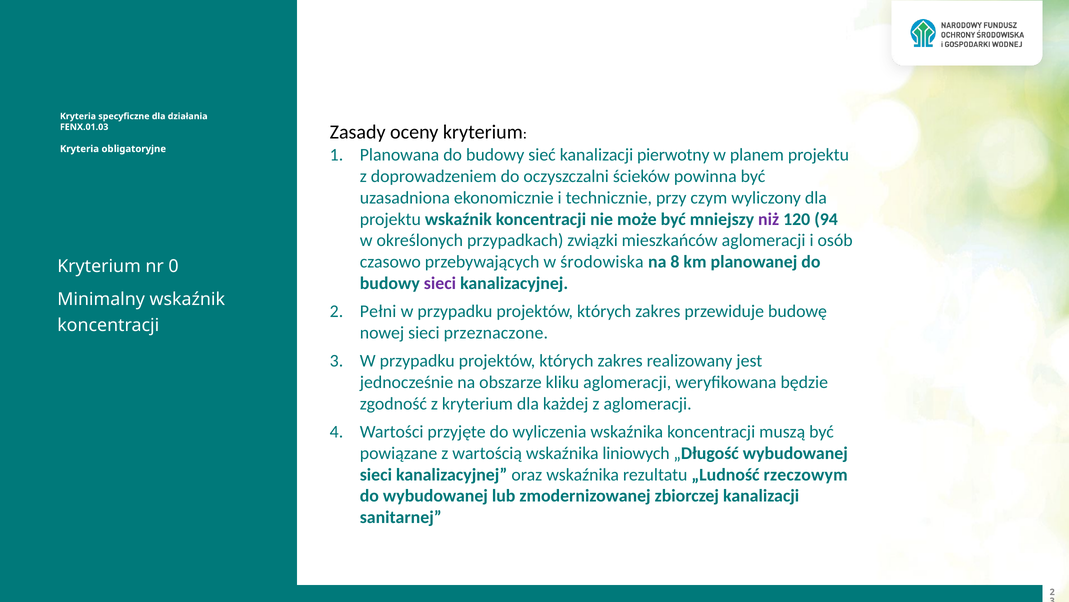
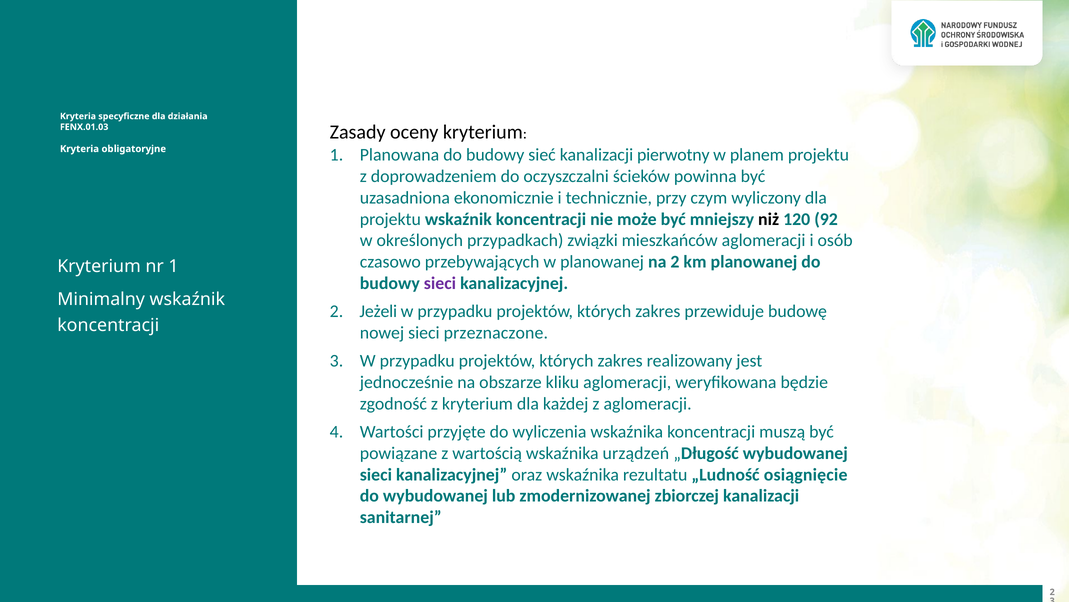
niż colour: purple -> black
94: 94 -> 92
w środowiska: środowiska -> planowanej
na 8: 8 -> 2
nr 0: 0 -> 1
Pełni: Pełni -> Jeżeli
liniowych: liniowych -> urządzeń
rzeczowym: rzeczowym -> osiągnięcie
